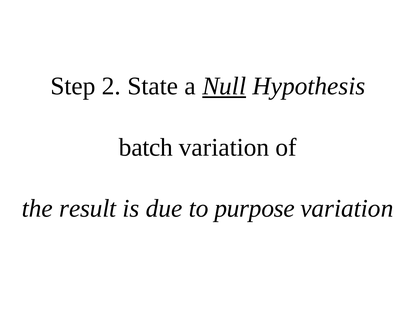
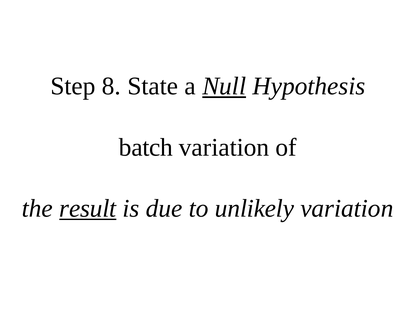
2: 2 -> 8
result underline: none -> present
purpose: purpose -> unlikely
